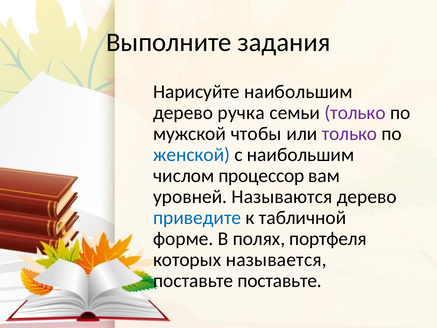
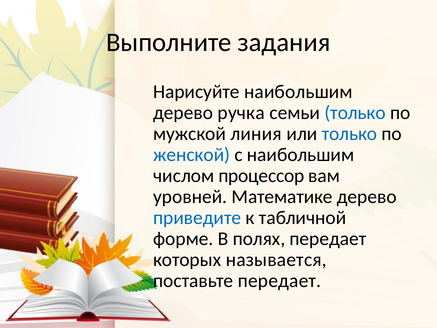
только at (355, 113) colour: purple -> blue
чтобы: чтобы -> линия
только at (349, 134) colour: purple -> blue
Называются: Называются -> Математике
полях портфеля: портфеля -> передает
поставьте поставьте: поставьте -> передает
